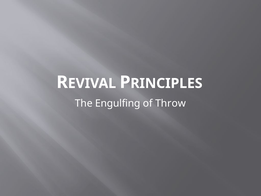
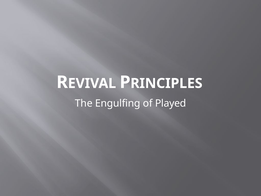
Throw: Throw -> Played
